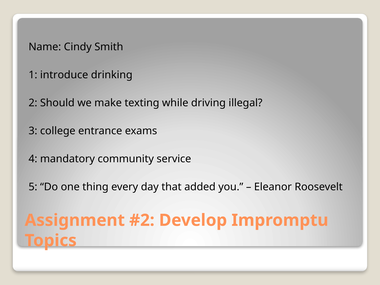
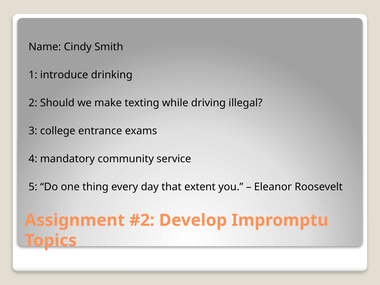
added: added -> extent
